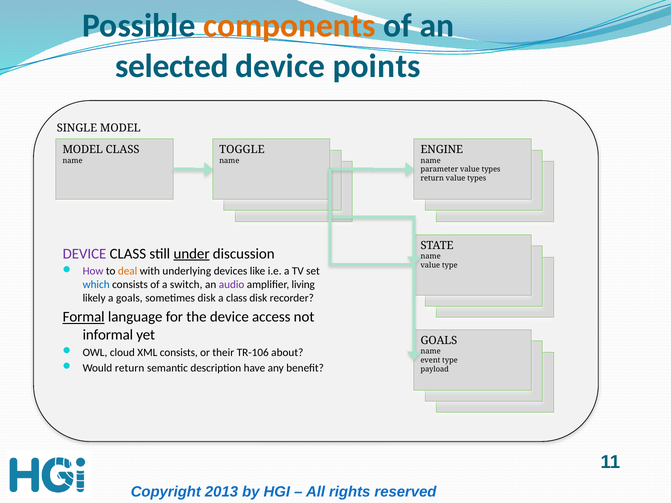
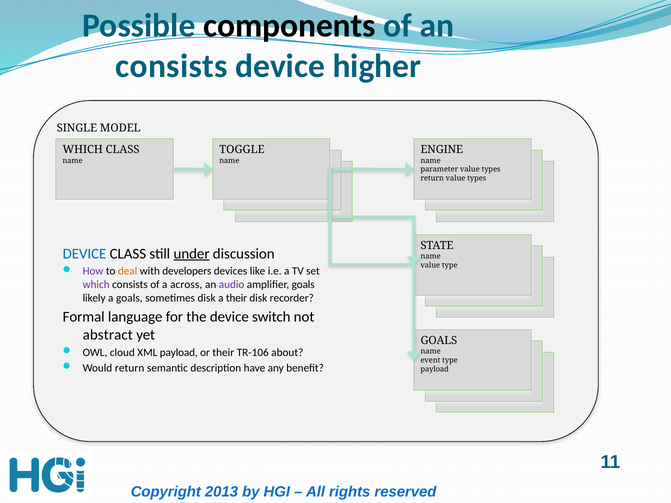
components colour: orange -> black
selected at (172, 66): selected -> consists
points: points -> higher
MODEL at (83, 150): MODEL -> WHICH
DEVICE at (84, 254) colour: purple -> blue
underlying: underlying -> developers
which at (96, 285) colour: blue -> purple
switch: switch -> across
amplifier living: living -> goals
a class: class -> their
Formal underline: present -> none
access: access -> switch
informal: informal -> abstract
XML consists: consists -> payload
